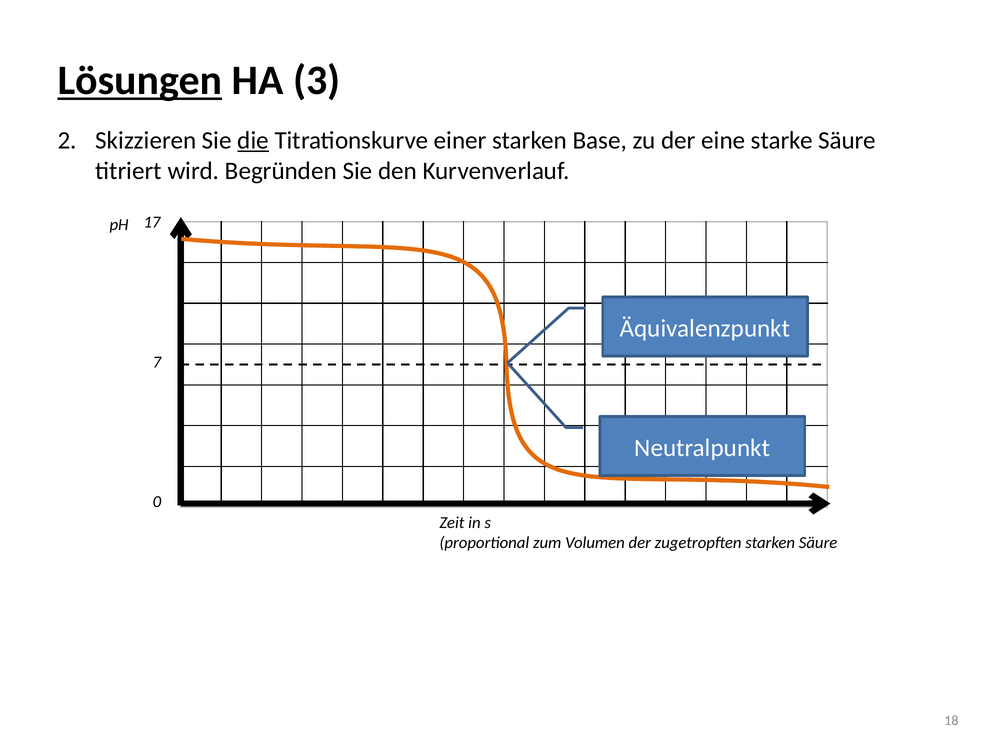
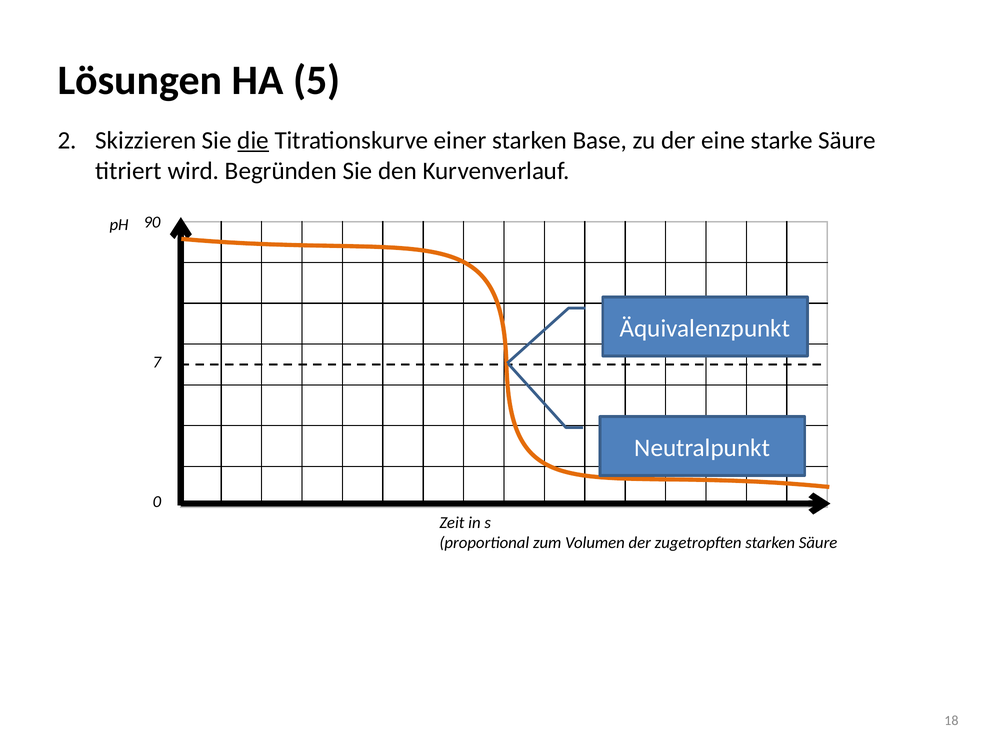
Lösungen underline: present -> none
3: 3 -> 5
17: 17 -> 90
